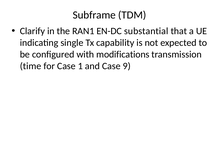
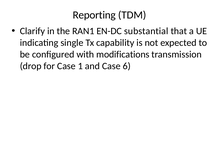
Subframe: Subframe -> Reporting
time: time -> drop
9: 9 -> 6
